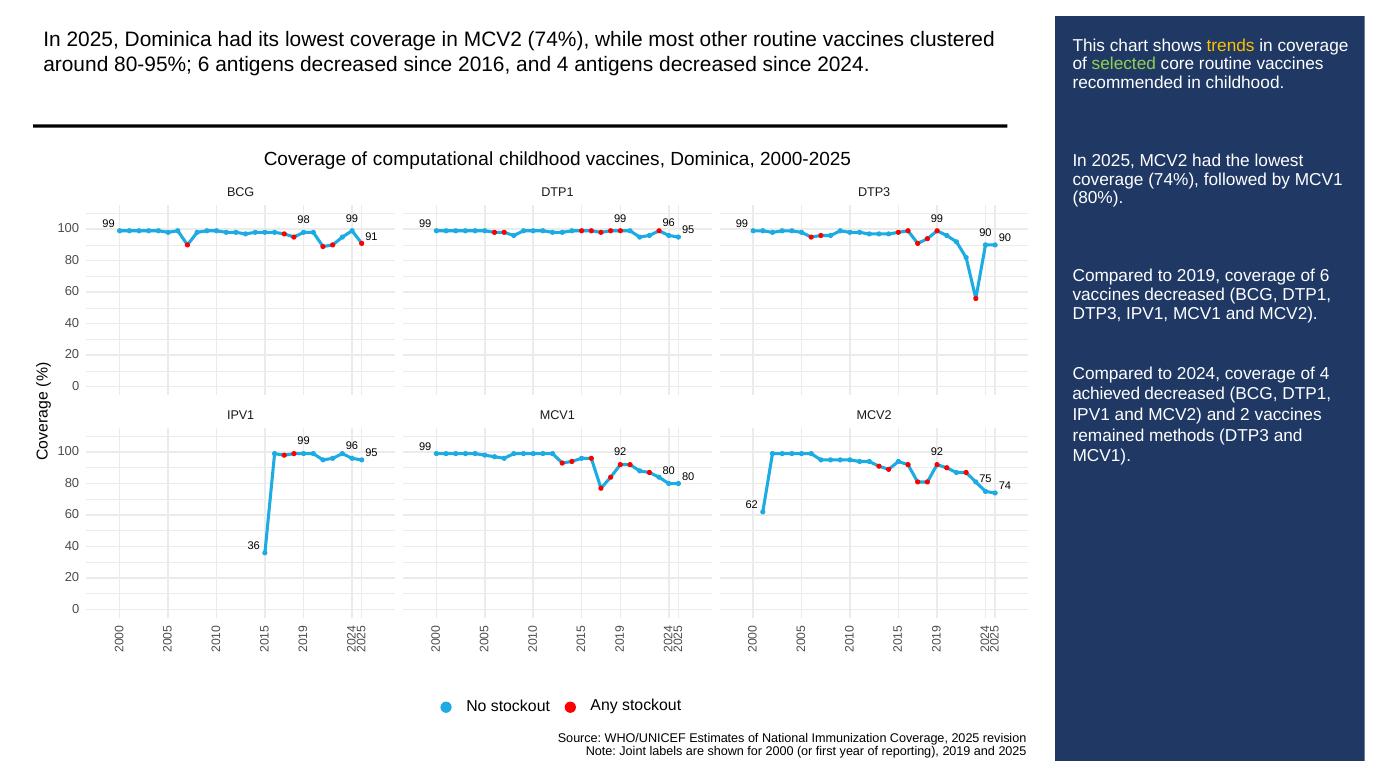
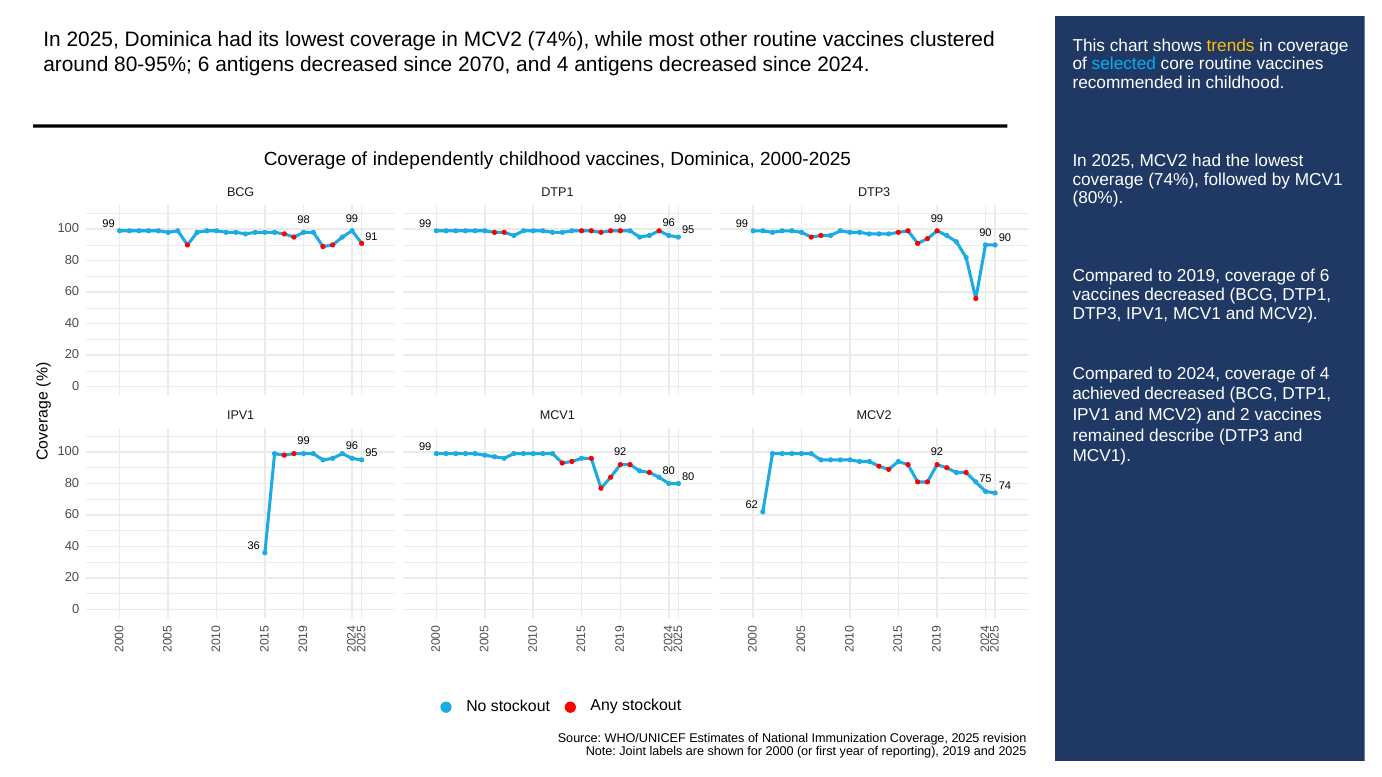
2016: 2016 -> 2070
selected colour: light green -> light blue
computational: computational -> independently
methods: methods -> describe
